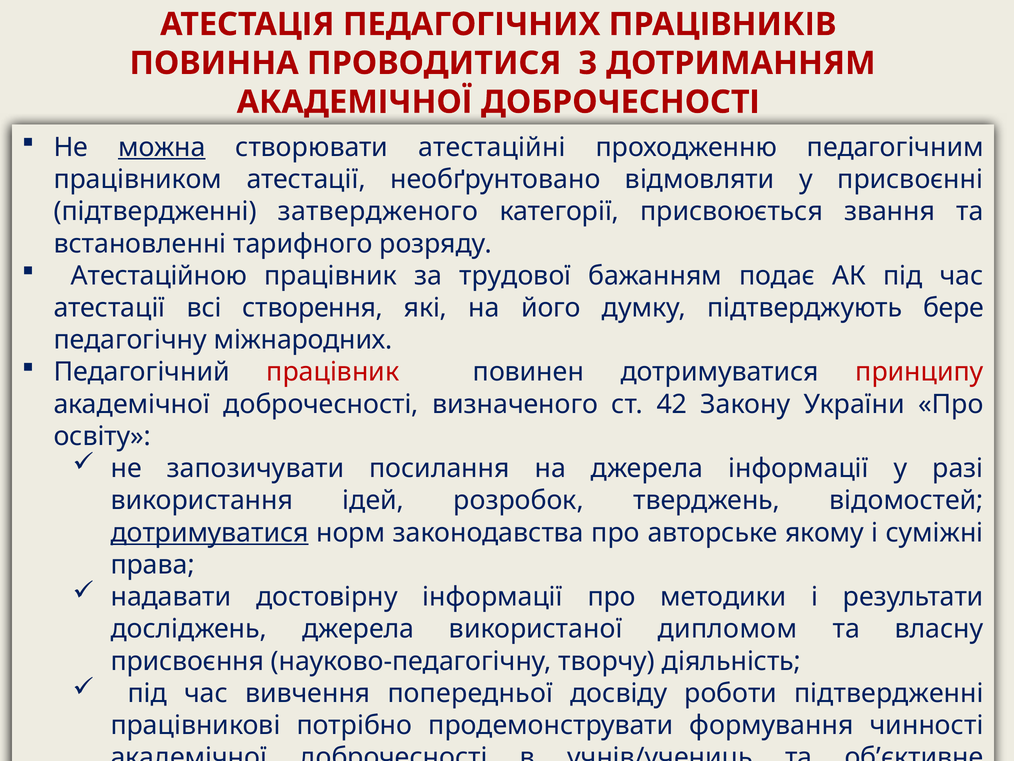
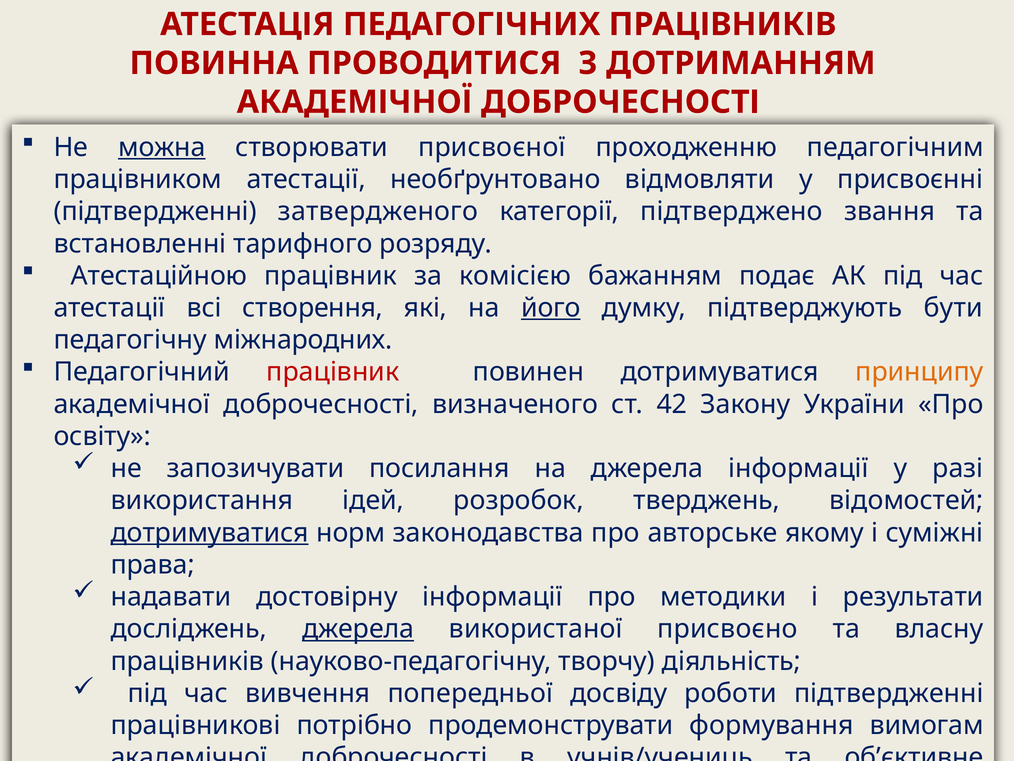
атестаційні: атестаційні -> присвоєної
присвоюється: присвоюється -> підтверджено
трудової: трудової -> комісією
його underline: none -> present
бере: бере -> бути
принципу colour: red -> orange
джерела at (358, 629) underline: none -> present
дипломом: дипломом -> присвоєно
присвоєння at (187, 661): присвоєння -> працівників
чинності: чинності -> вимогам
